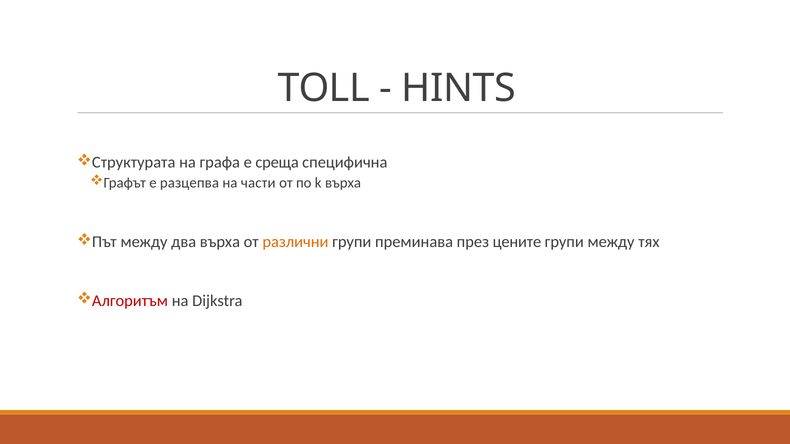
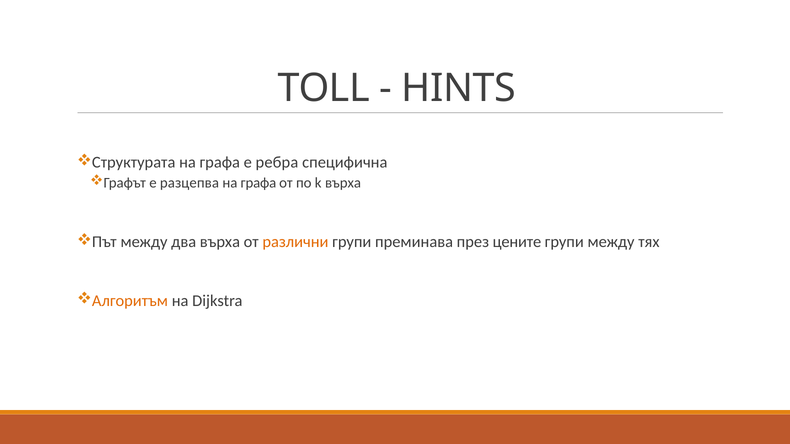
среща: среща -> ребра
части at (258, 183): части -> графа
Алгоритъм colour: red -> orange
